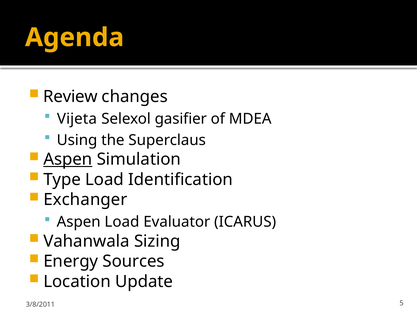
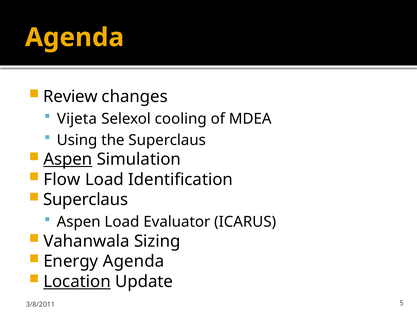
gasifier: gasifier -> cooling
Type: Type -> Flow
Exchanger at (85, 199): Exchanger -> Superclaus
Energy Sources: Sources -> Agenda
Location underline: none -> present
